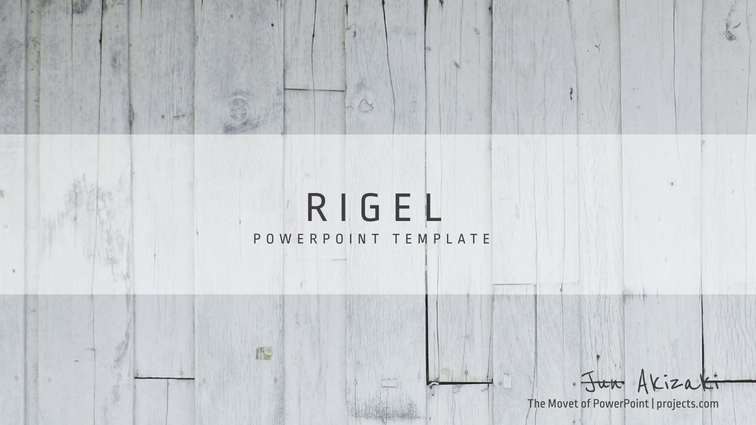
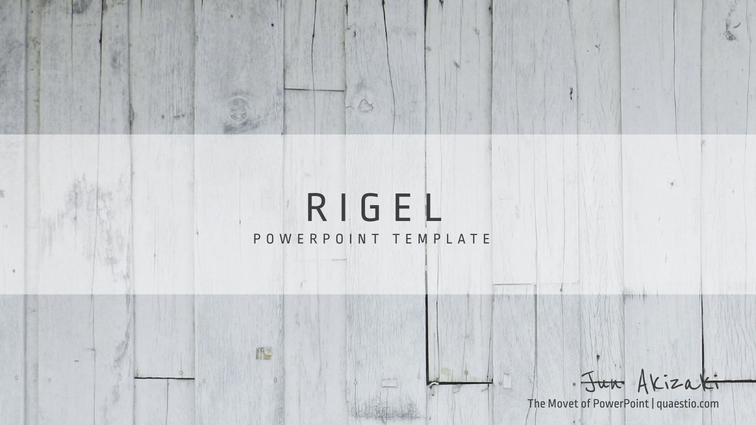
projects.com: projects.com -> quaestio.com
